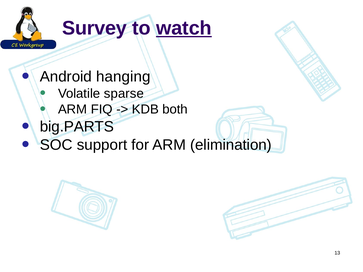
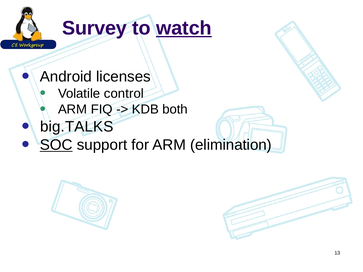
hanging: hanging -> licenses
sparse: sparse -> control
big.PARTS: big.PARTS -> big.TALKS
SOC underline: none -> present
